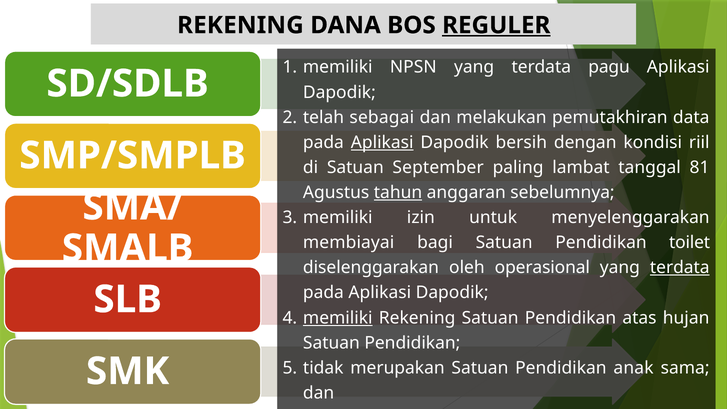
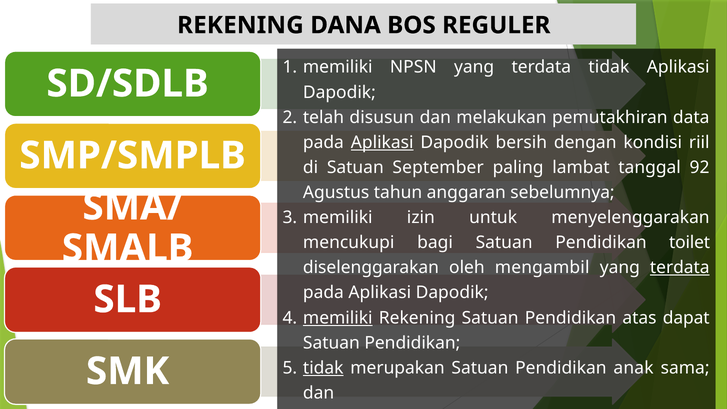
REGULER underline: present -> none
terdata pagu: pagu -> tidak
sebagai: sebagai -> disusun
81: 81 -> 92
tahun underline: present -> none
membiayai: membiayai -> mencukupi
operasional: operasional -> mengambil
hujan: hujan -> dapat
tidak at (323, 368) underline: none -> present
